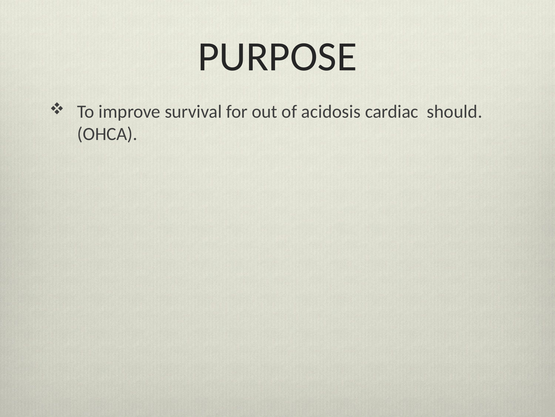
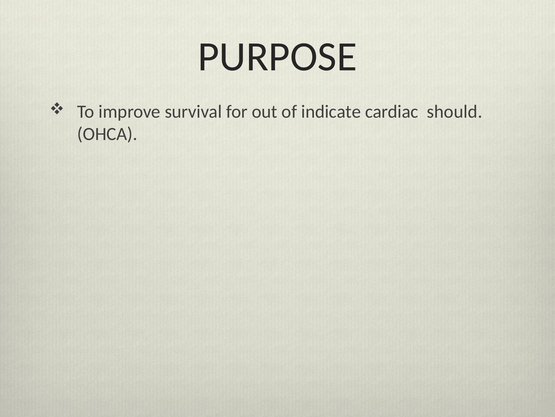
acidosis: acidosis -> indicate
